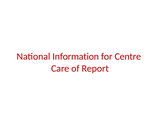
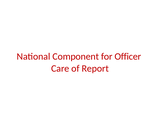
Information: Information -> Component
Centre: Centre -> Officer
